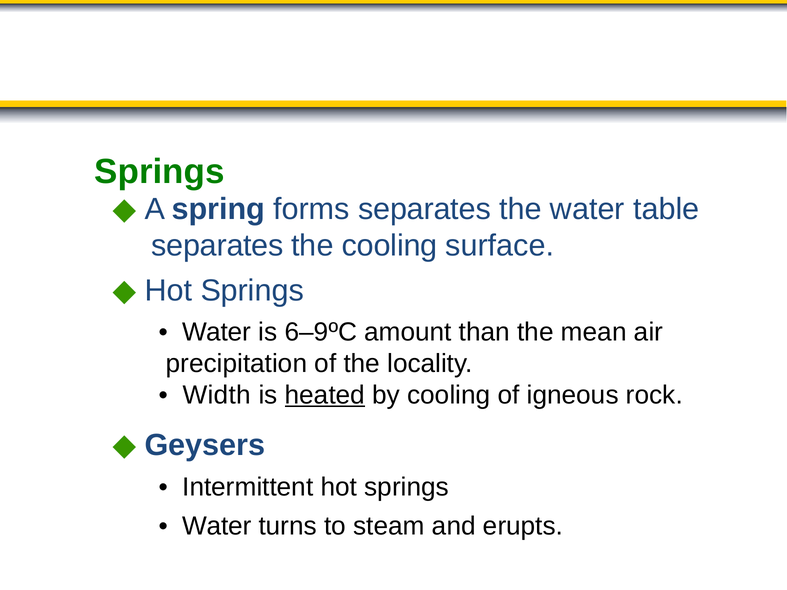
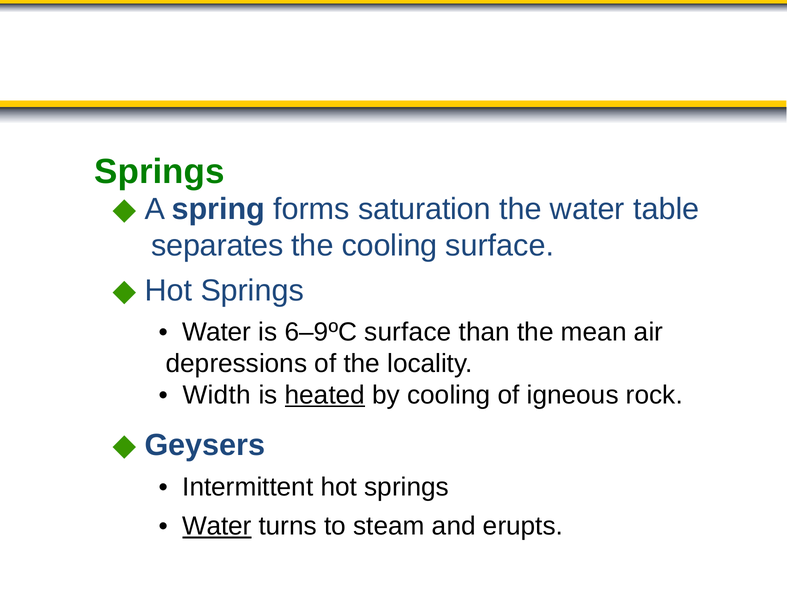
forms separates: separates -> saturation
6–9ºC amount: amount -> surface
precipitation: precipitation -> depressions
Water at (217, 526) underline: none -> present
